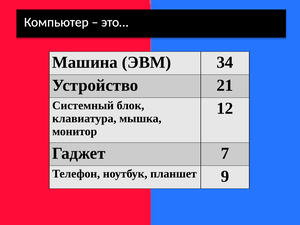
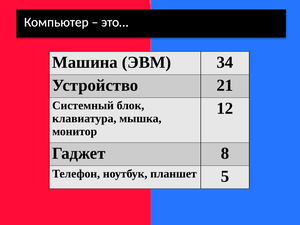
7: 7 -> 8
9: 9 -> 5
